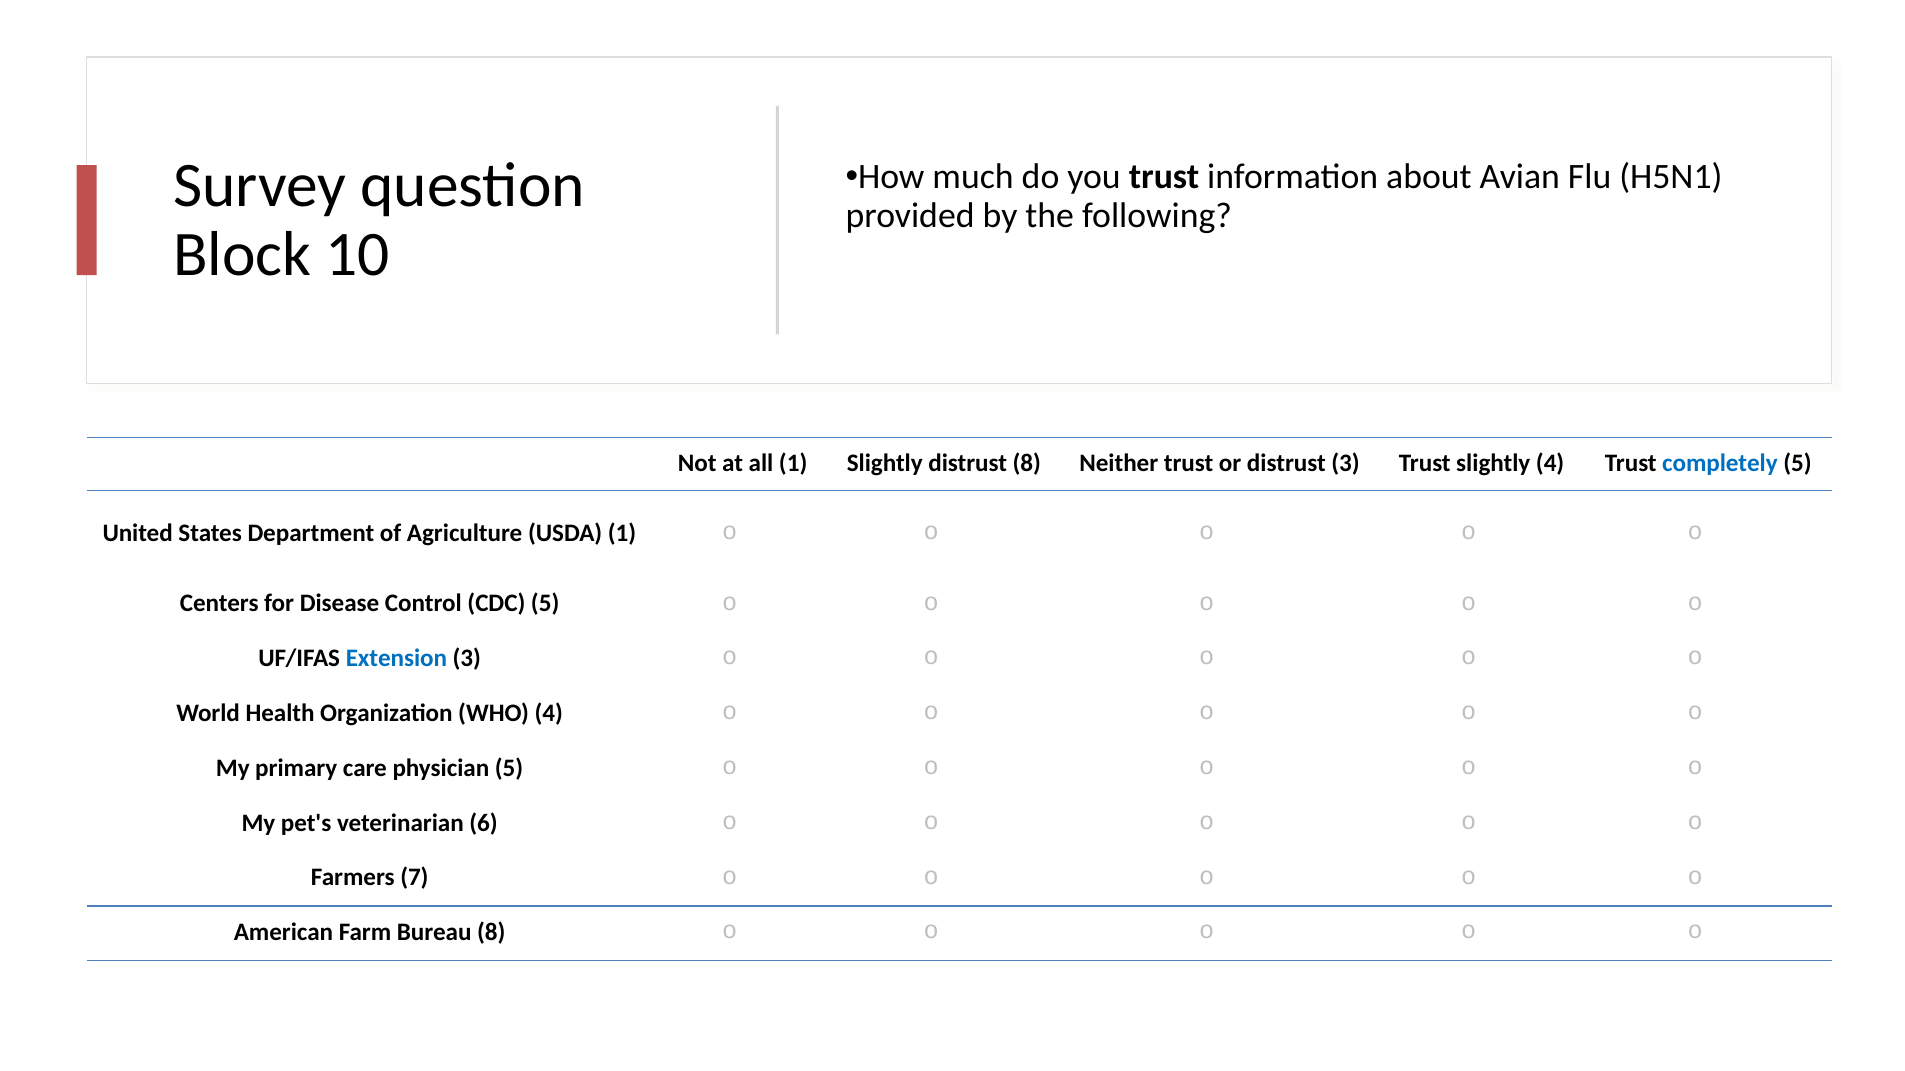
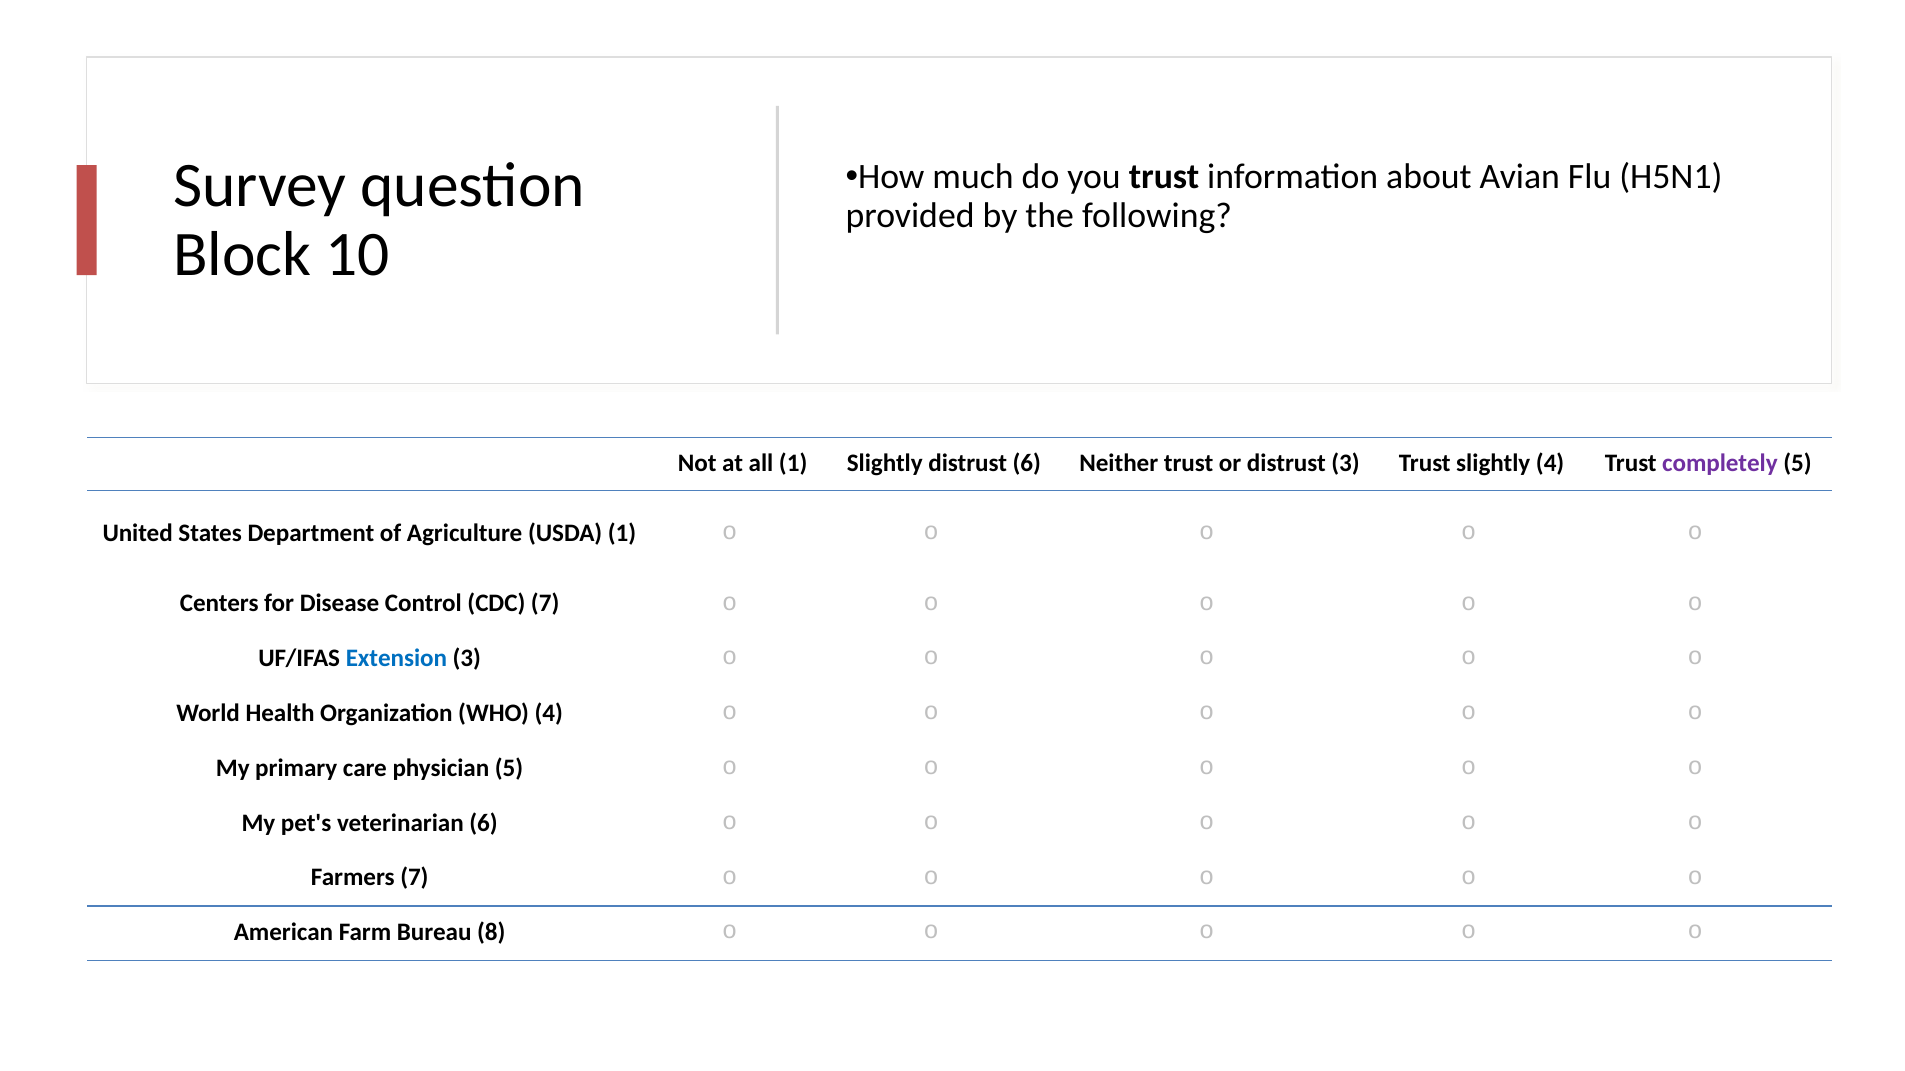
distrust 8: 8 -> 6
completely colour: blue -> purple
CDC 5: 5 -> 7
